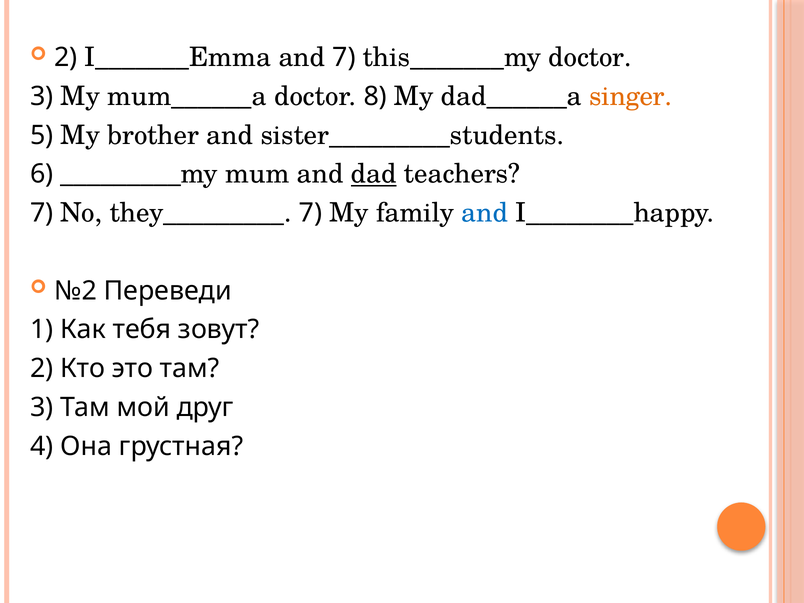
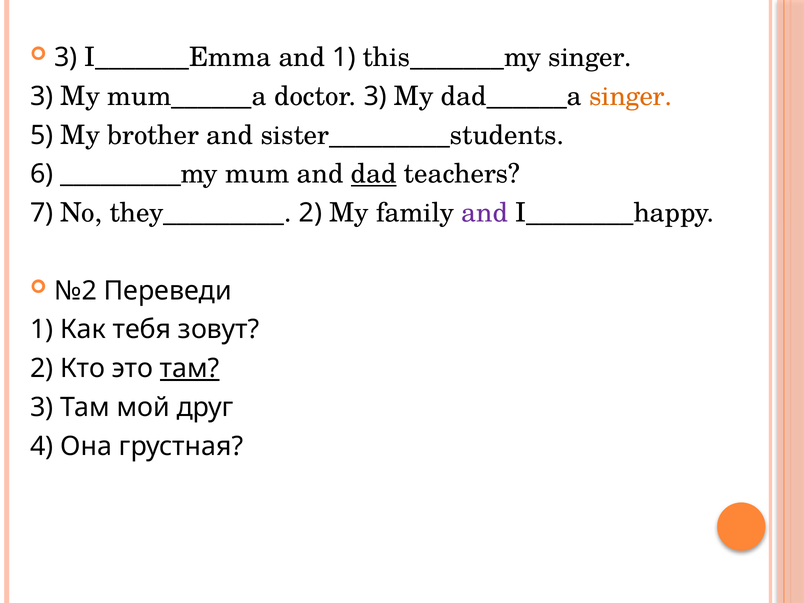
2 at (66, 57): 2 -> 3
and 7: 7 -> 1
this_______my doctor: doctor -> singer
doctor 8: 8 -> 3
they_________ 7: 7 -> 2
and at (485, 213) colour: blue -> purple
там at (190, 368) underline: none -> present
